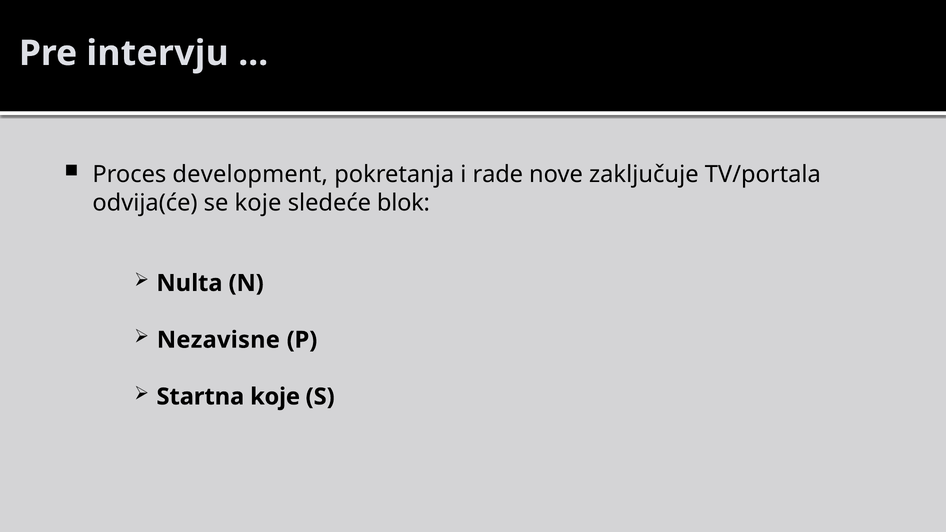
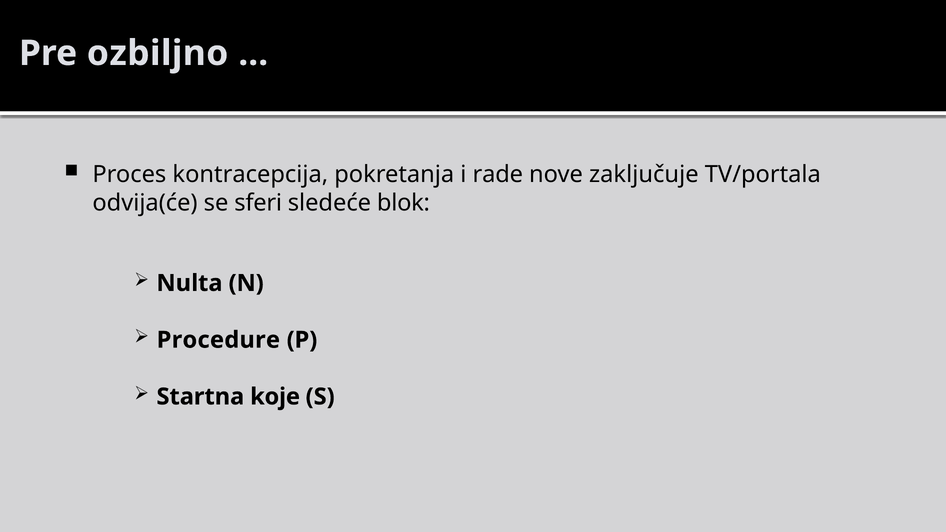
intervju: intervju -> ozbiljno
development: development -> kontracepcija
se koje: koje -> sferi
Nezavisne: Nezavisne -> Procedure
